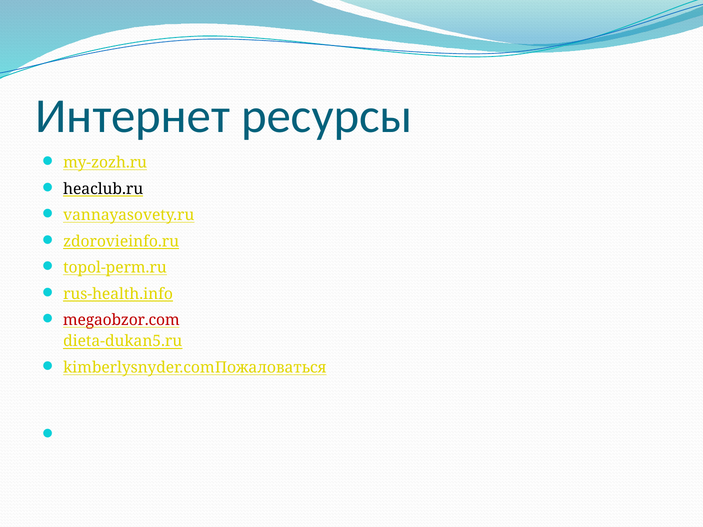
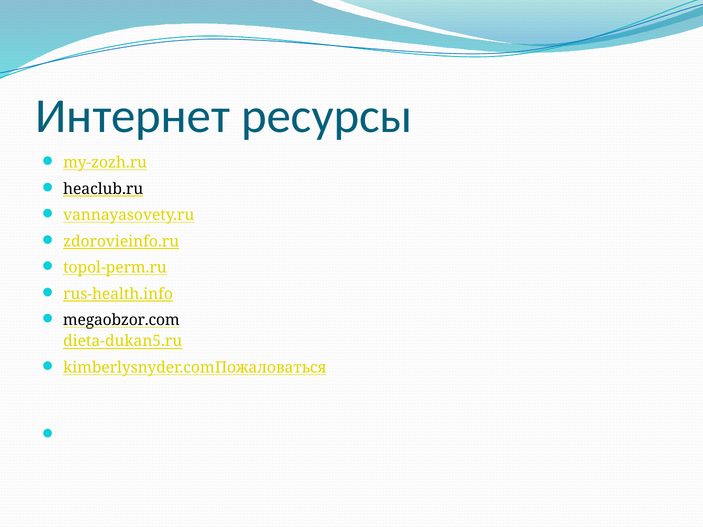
megaobzor.com colour: red -> black
